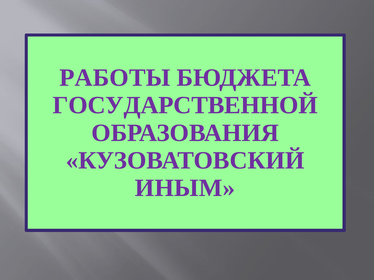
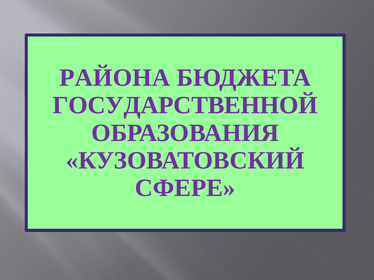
РАБОТЫ: РАБОТЫ -> РАЙОНА
ИНЫМ: ИНЫМ -> СФЕРЕ
